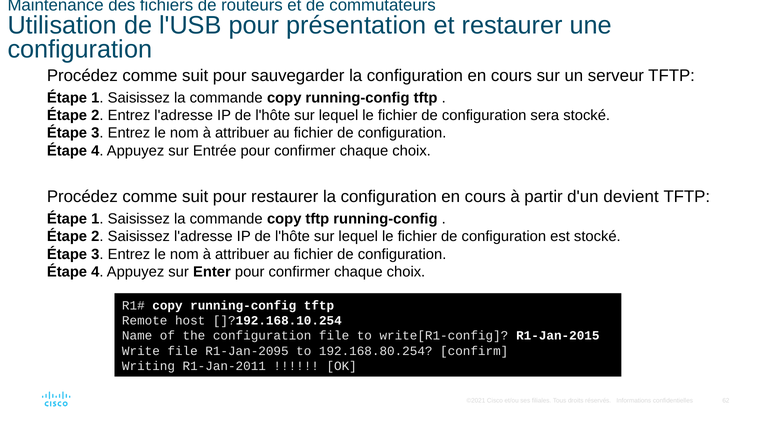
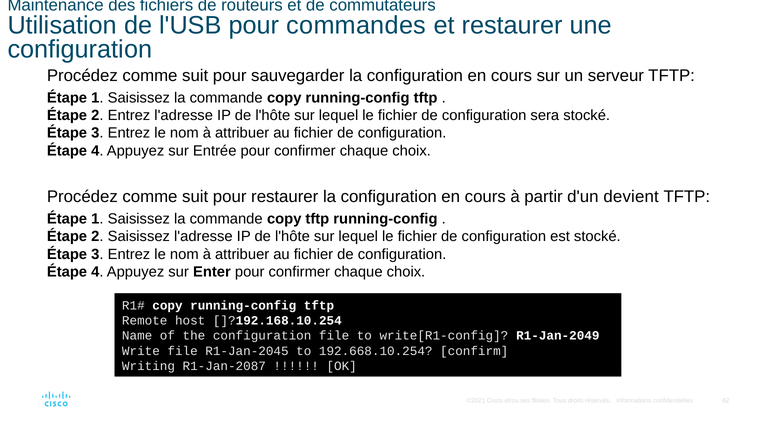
présentation: présentation -> commandes
R1-Jan-2015: R1-Jan-2015 -> R1-Jan-2049
R1-Jan-2095: R1-Jan-2095 -> R1-Jan-2045
192.168.80.254: 192.168.80.254 -> 192.668.10.254
R1-Jan-2011: R1-Jan-2011 -> R1-Jan-2087
